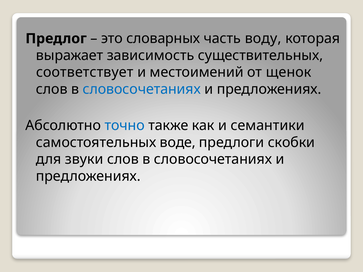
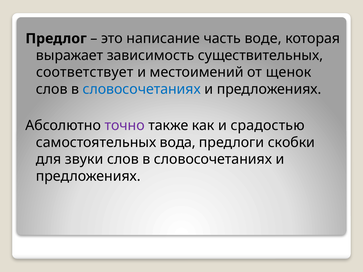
словарных: словарных -> написание
воду: воду -> воде
точно colour: blue -> purple
семантики: семантики -> срадостью
воде: воде -> вода
